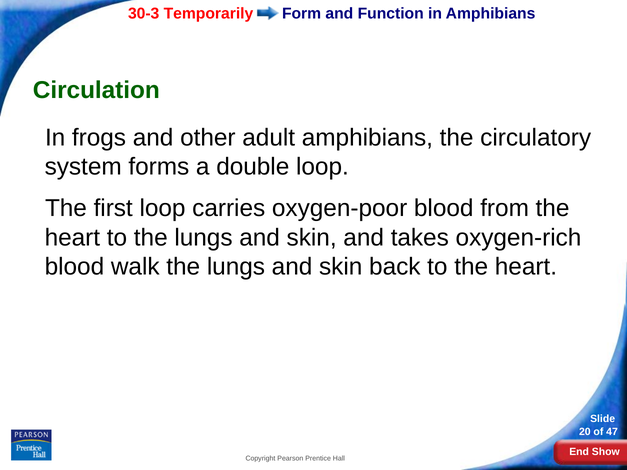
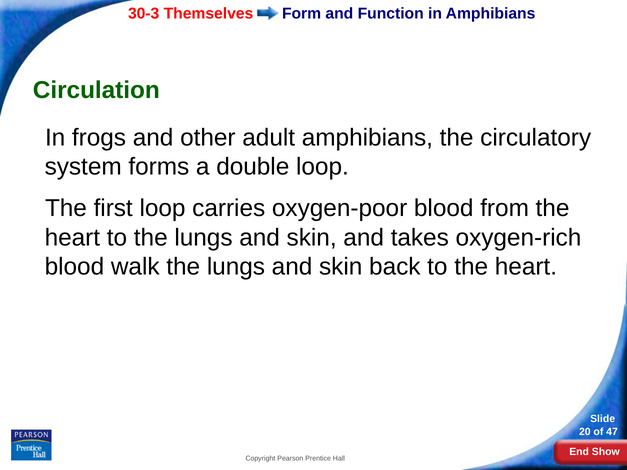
Temporarily: Temporarily -> Themselves
